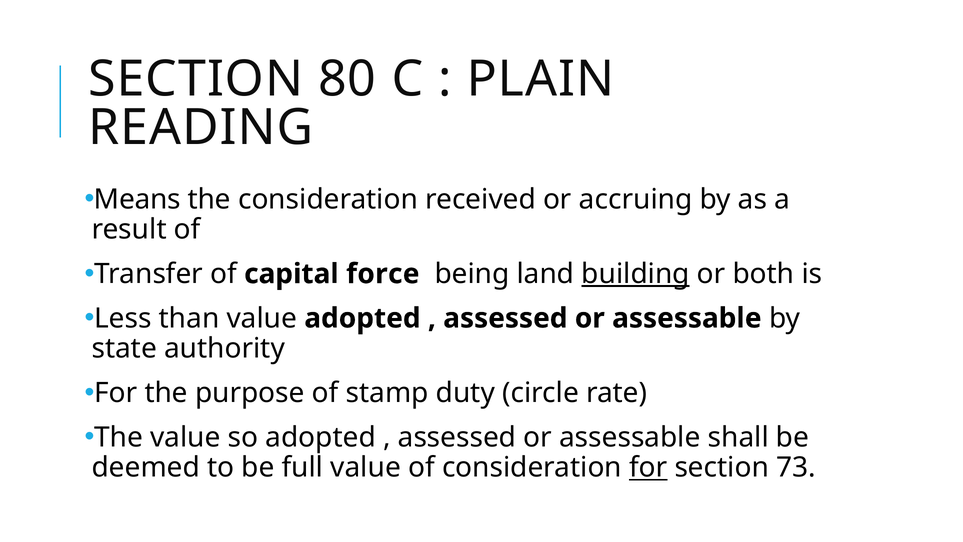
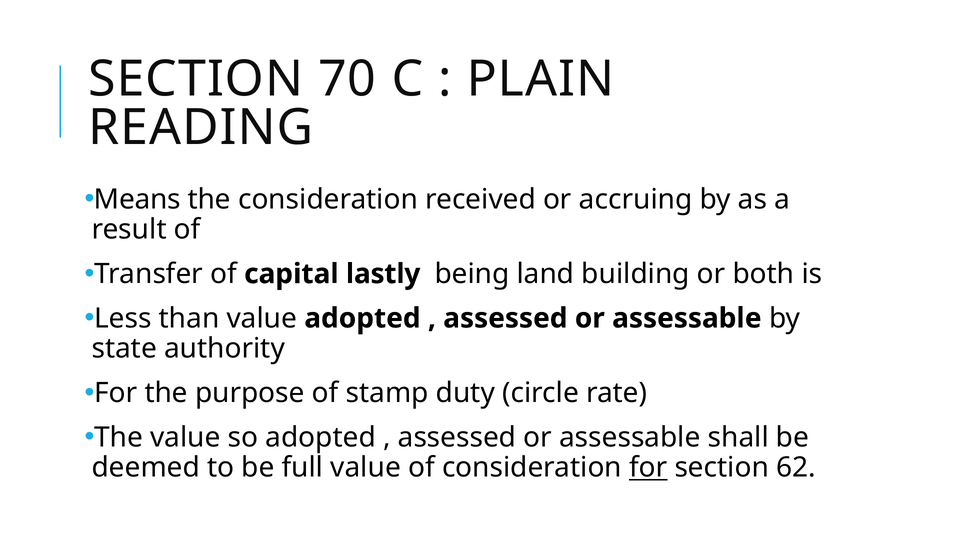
80: 80 -> 70
force: force -> lastly
building underline: present -> none
73: 73 -> 62
